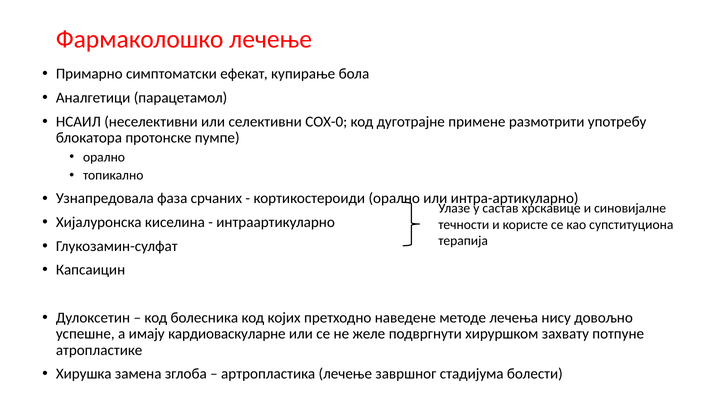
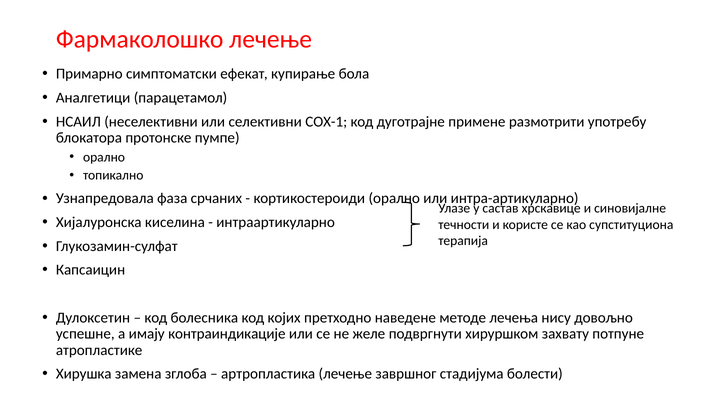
СОХ-0: СОХ-0 -> СОХ-1
кардиоваскуларне: кардиоваскуларне -> контраиндикације
